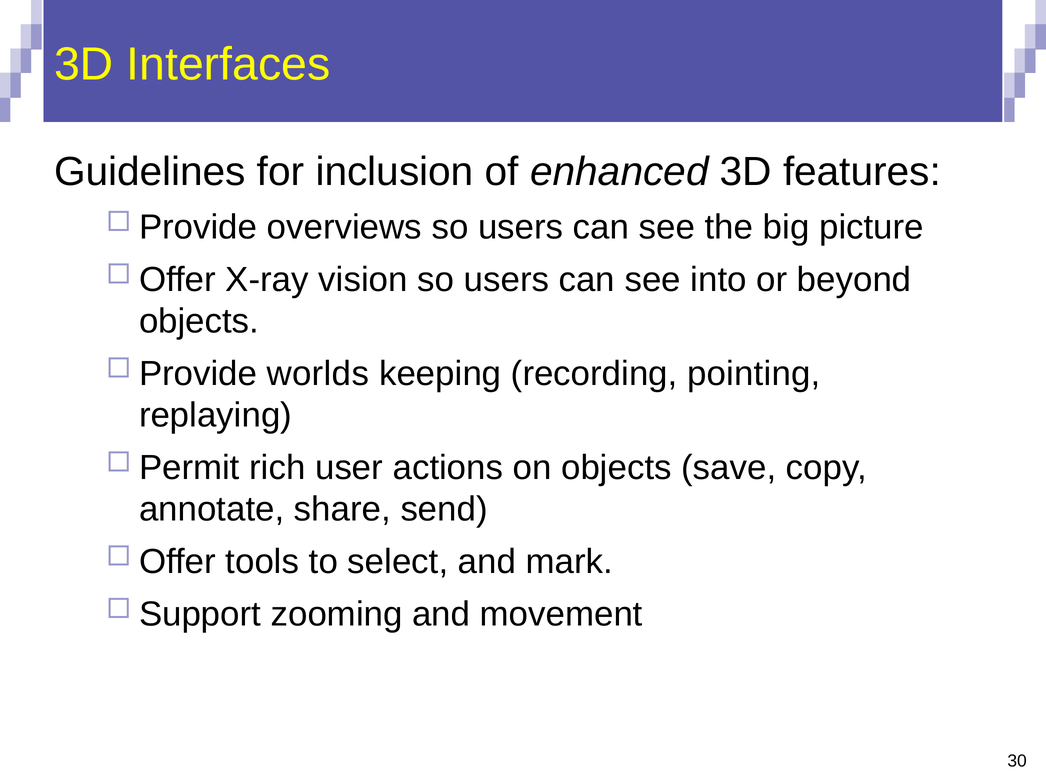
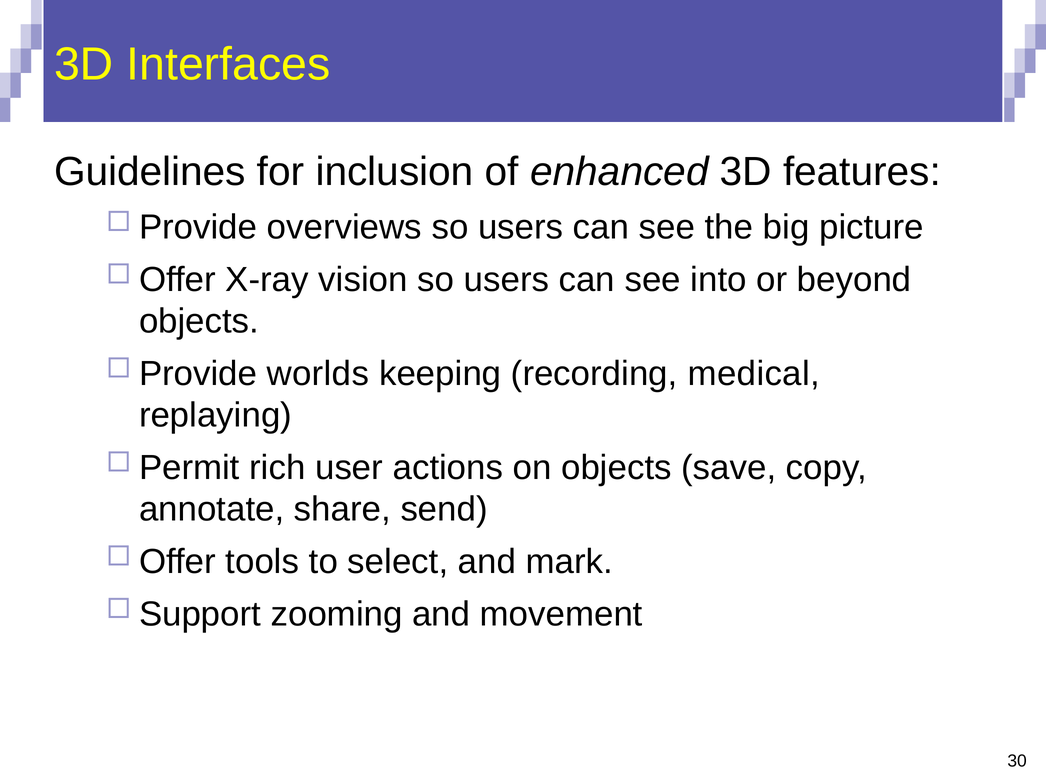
pointing: pointing -> medical
